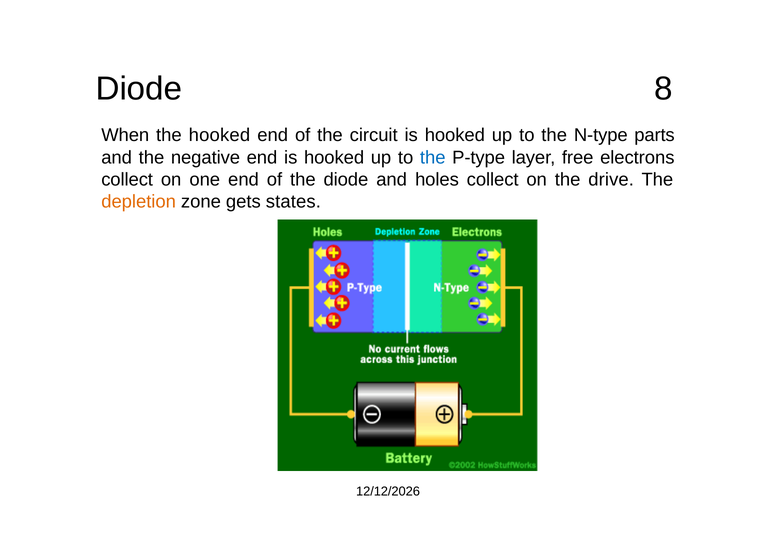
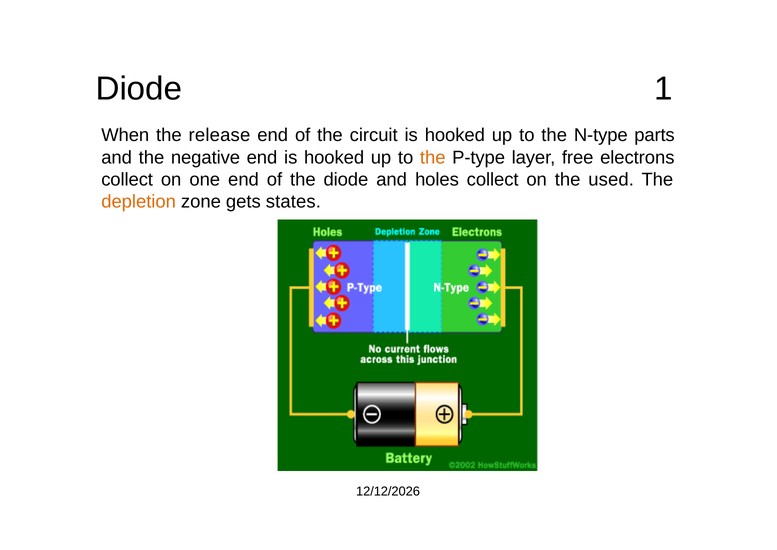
8: 8 -> 1
the hooked: hooked -> release
the at (433, 157) colour: blue -> orange
drive: drive -> used
